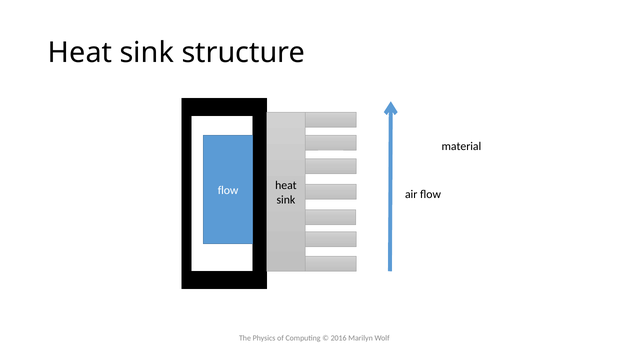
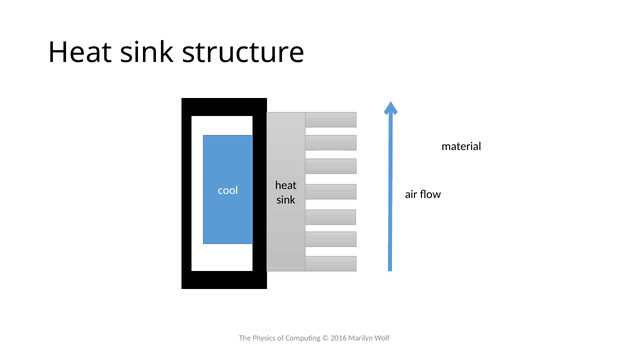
flow at (228, 190): flow -> cool
